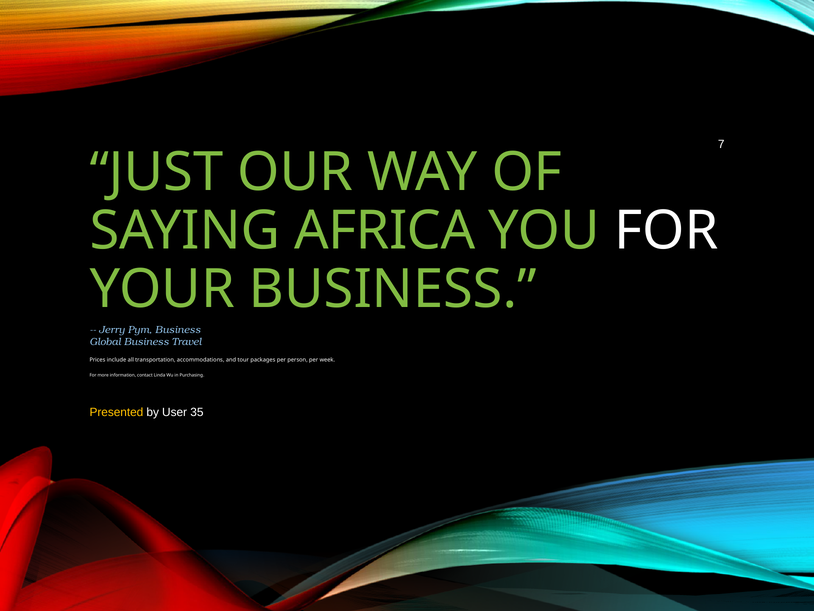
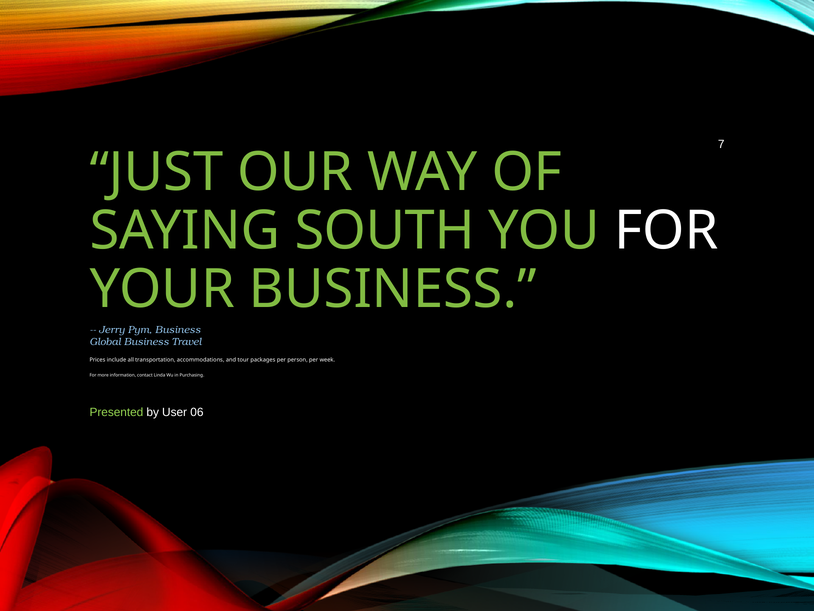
AFRICA: AFRICA -> SOUTH
Presented colour: yellow -> light green
35: 35 -> 06
